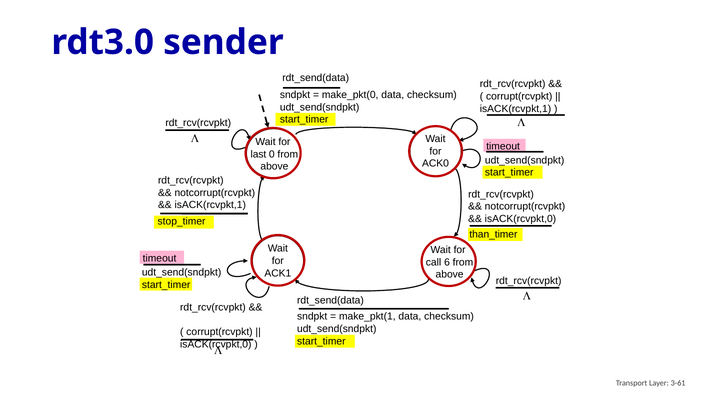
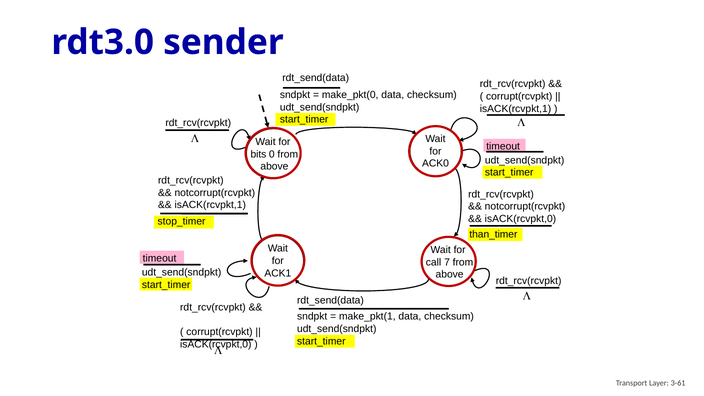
last: last -> bits
6: 6 -> 7
